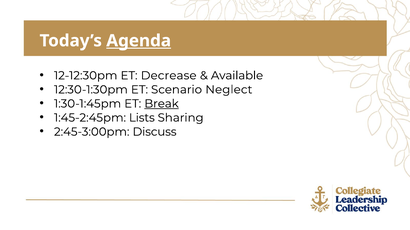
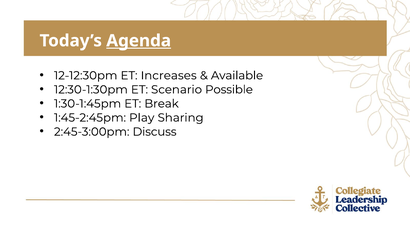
Decrease: Decrease -> Increases
Neglect: Neglect -> Possible
Break underline: present -> none
Lists: Lists -> Play
